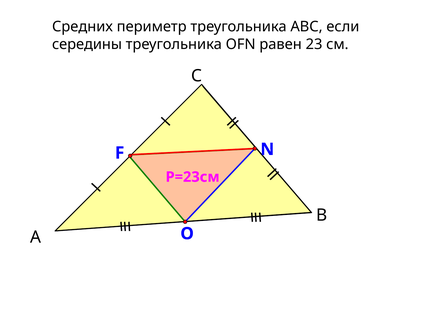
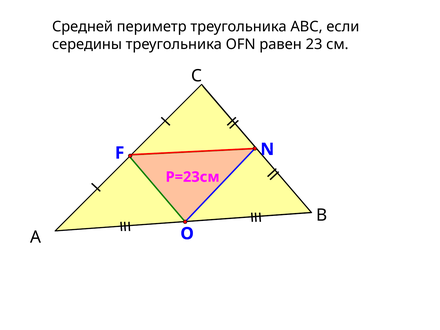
Средних: Средних -> Средней
